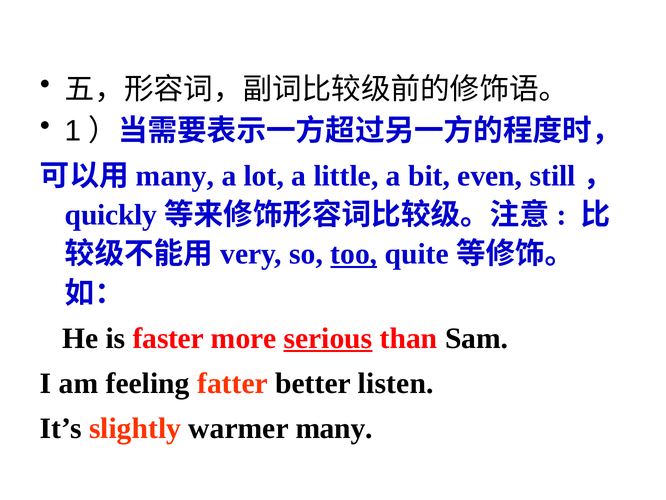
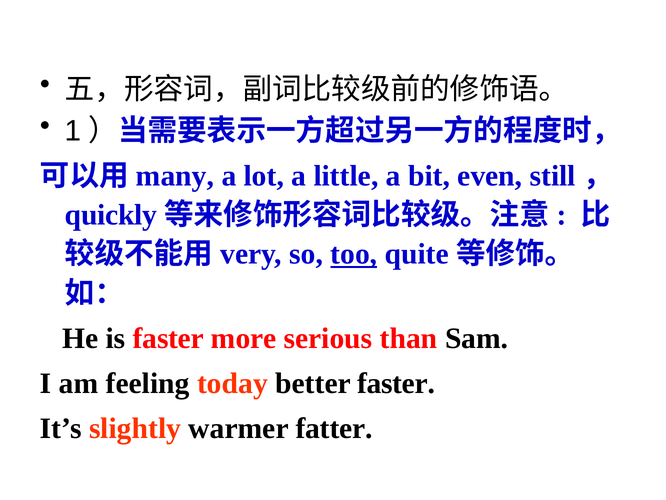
serious underline: present -> none
fatter: fatter -> today
better listen: listen -> faster
warmer many: many -> fatter
